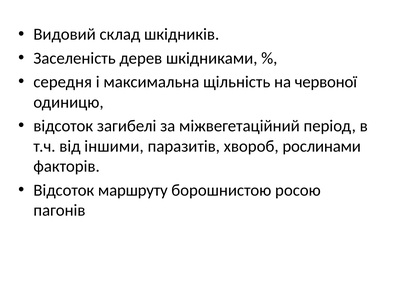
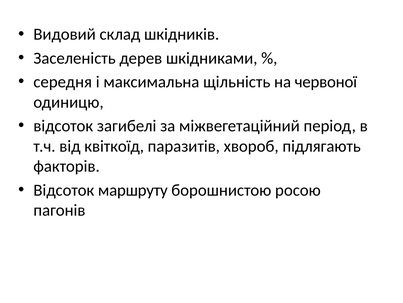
іншими: іншими -> квіткоїд
рослинами: рослинами -> підлягають
